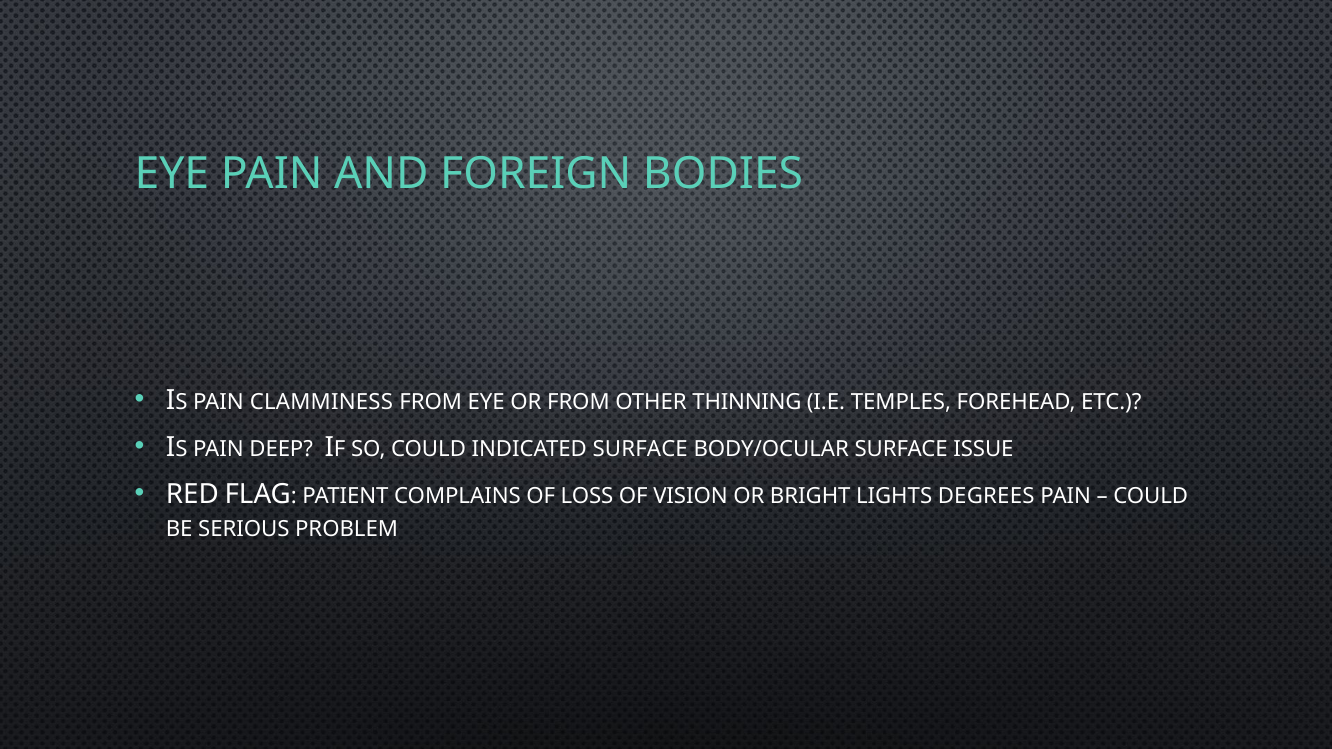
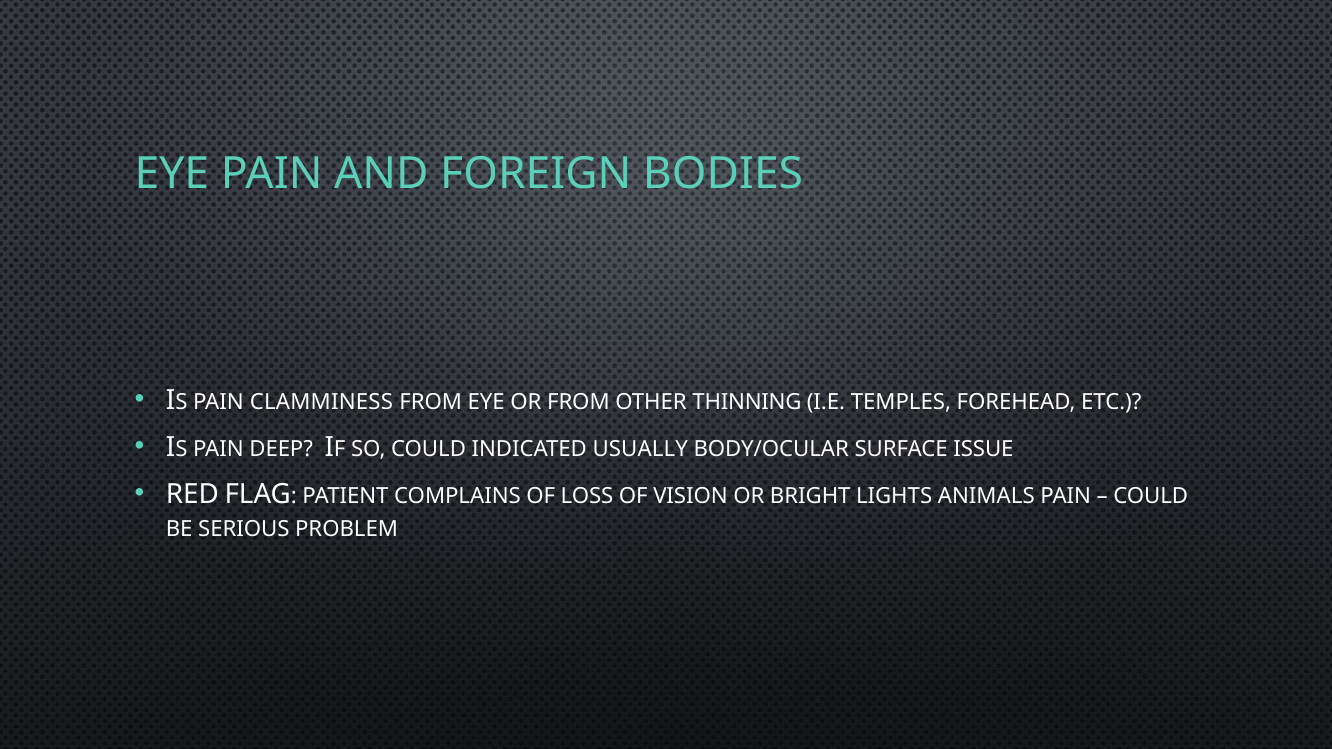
INDICATED SURFACE: SURFACE -> USUALLY
DEGREES: DEGREES -> ANIMALS
